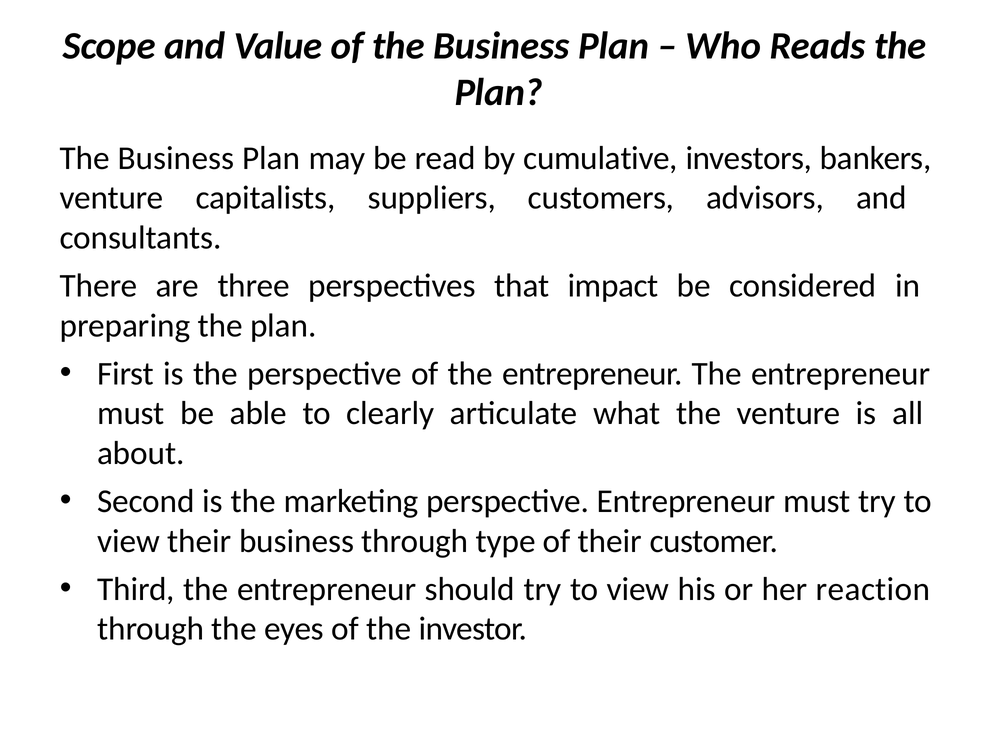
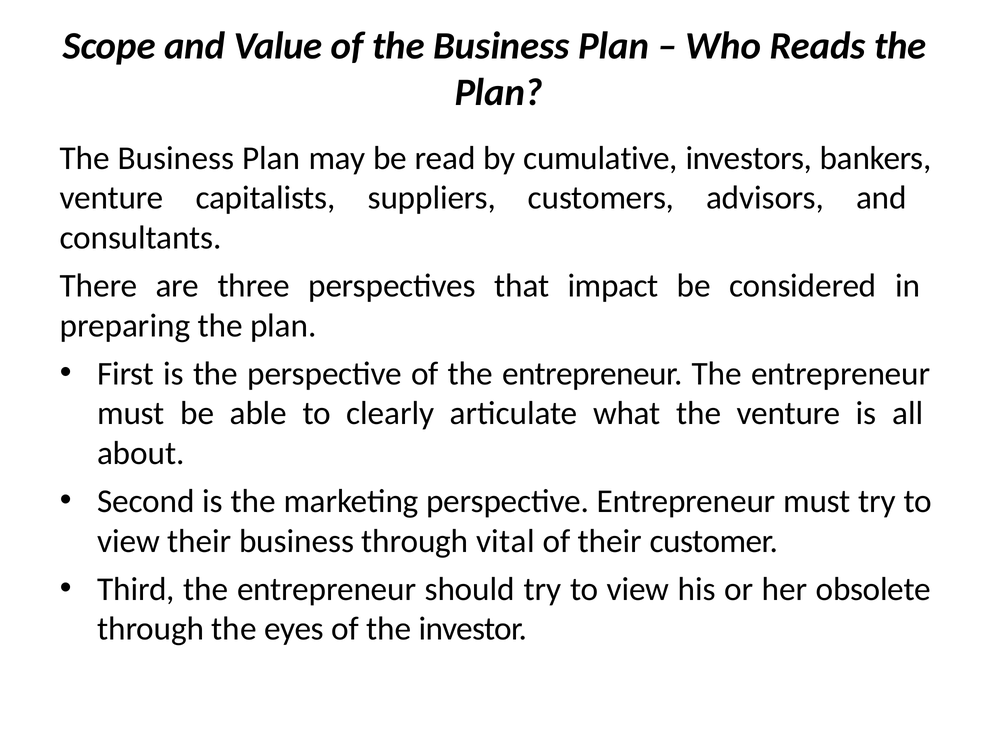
type: type -> vital
reaction: reaction -> obsolete
